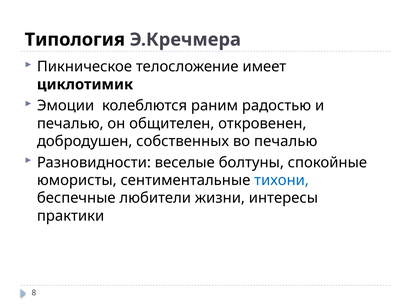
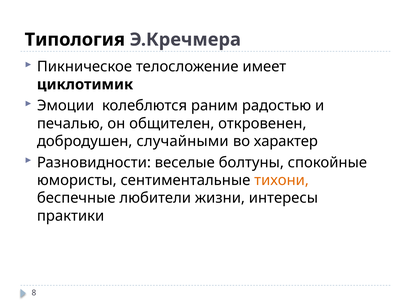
собственных: собственных -> случайными
во печалью: печалью -> характер
тихони colour: blue -> orange
